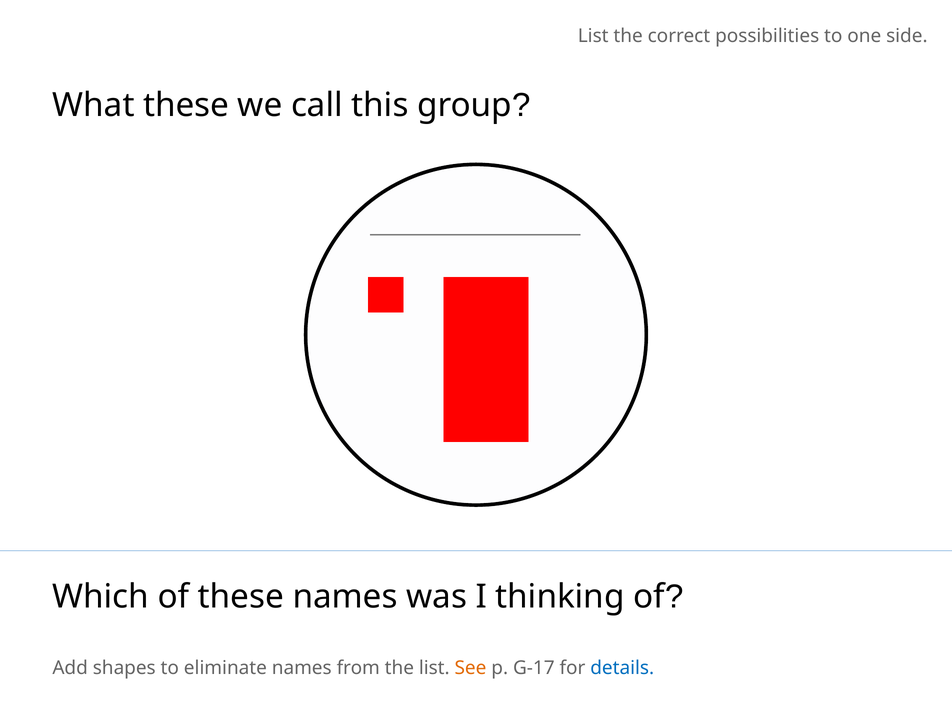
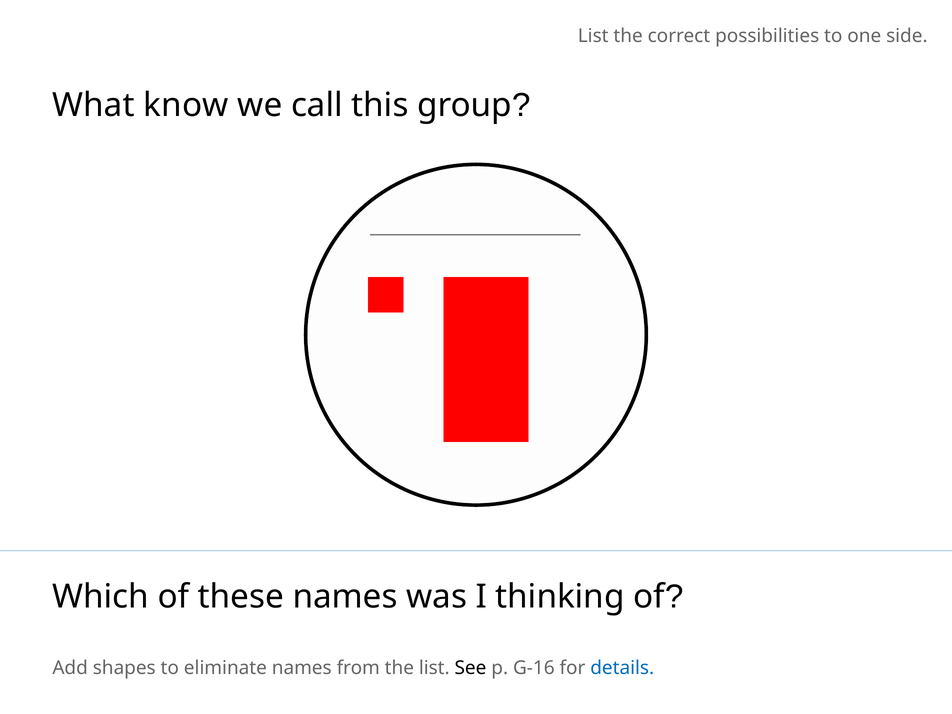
What these: these -> know
See colour: orange -> black
G-17: G-17 -> G-16
